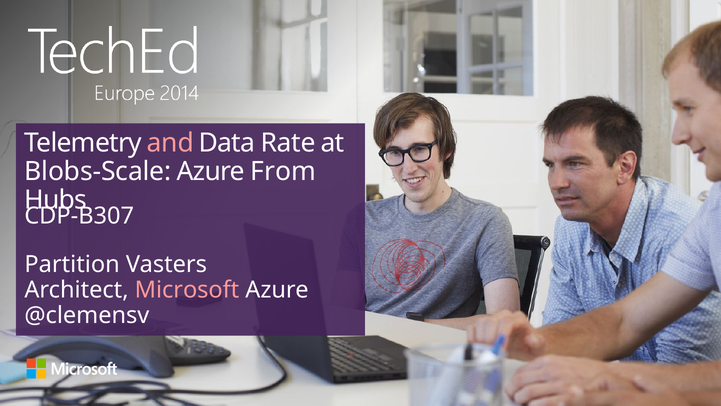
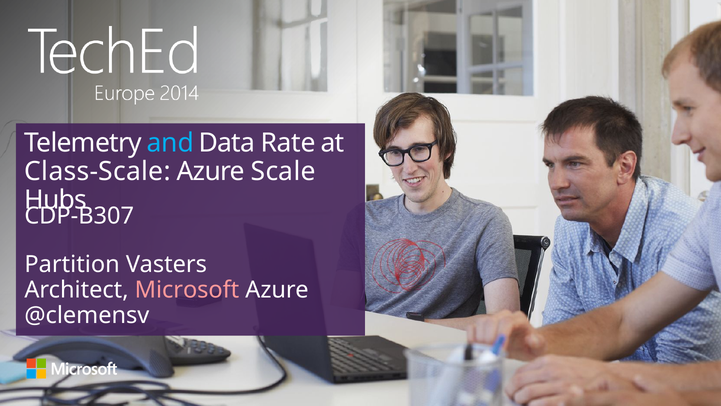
and colour: pink -> light blue
Blobs-Scale: Blobs-Scale -> Class-Scale
From: From -> Scale
